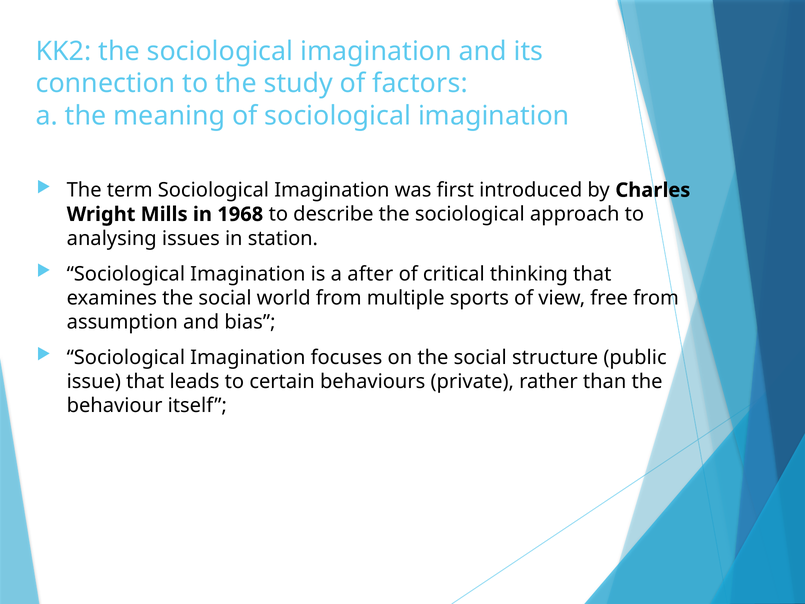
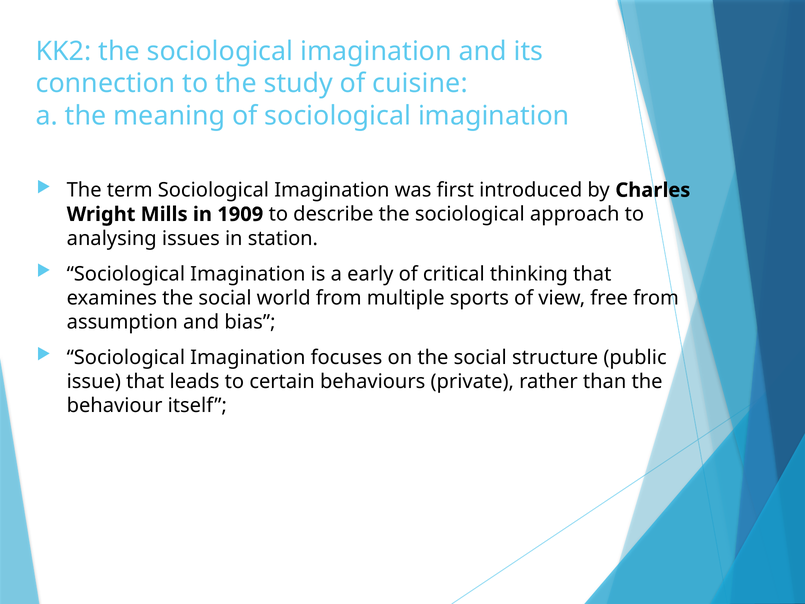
factors: factors -> cuisine
1968: 1968 -> 1909
after: after -> early
